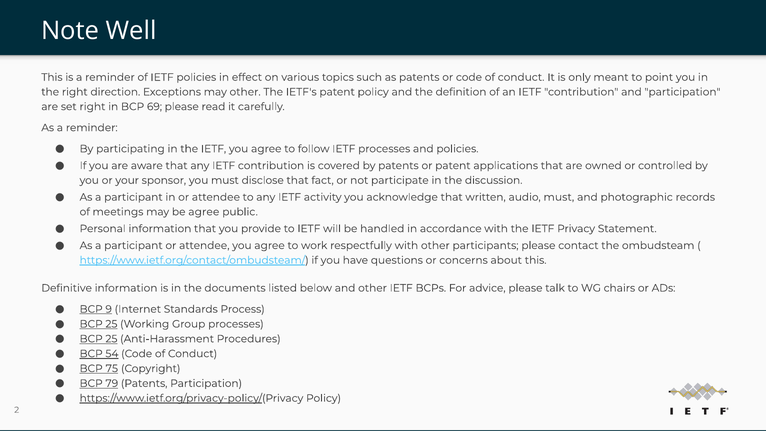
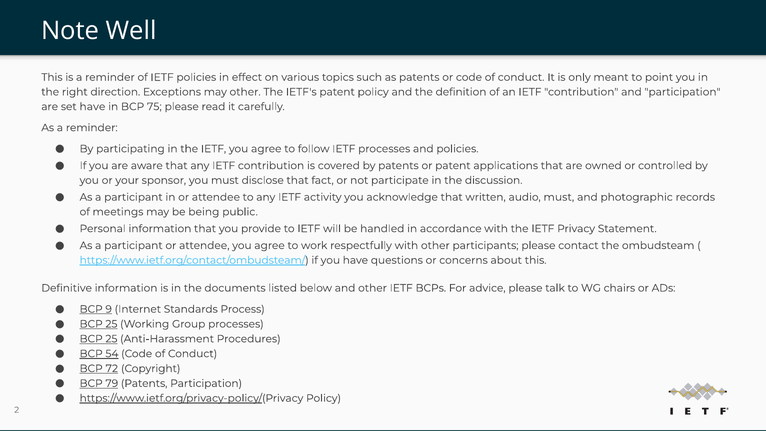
set right: right -> have
69: 69 -> 75
be agree: agree -> being
75: 75 -> 72
